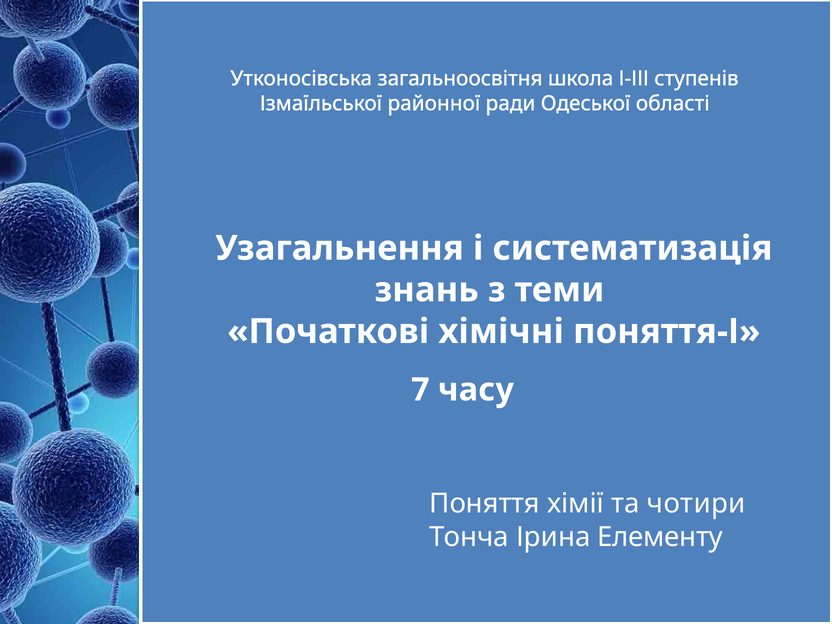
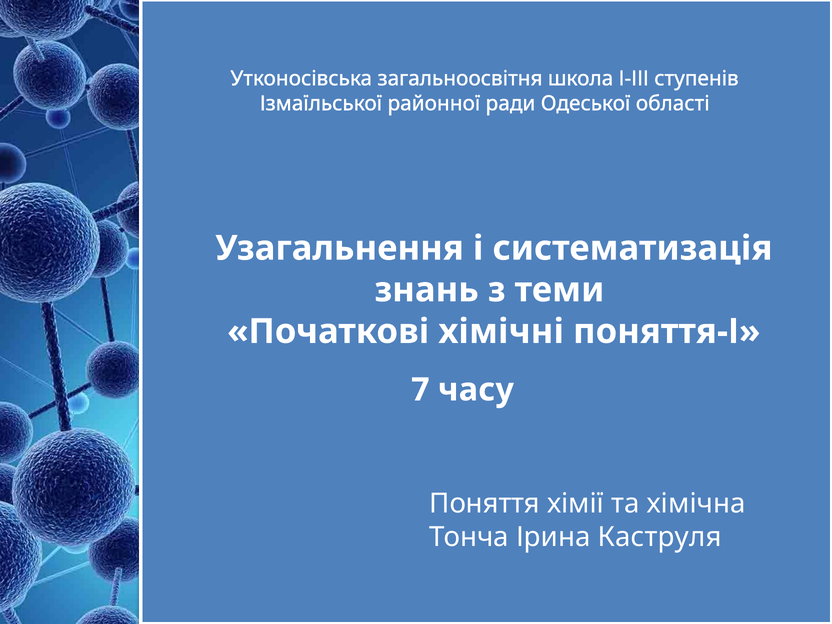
чотири: чотири -> хімічна
Елементу: Елементу -> Каструля
